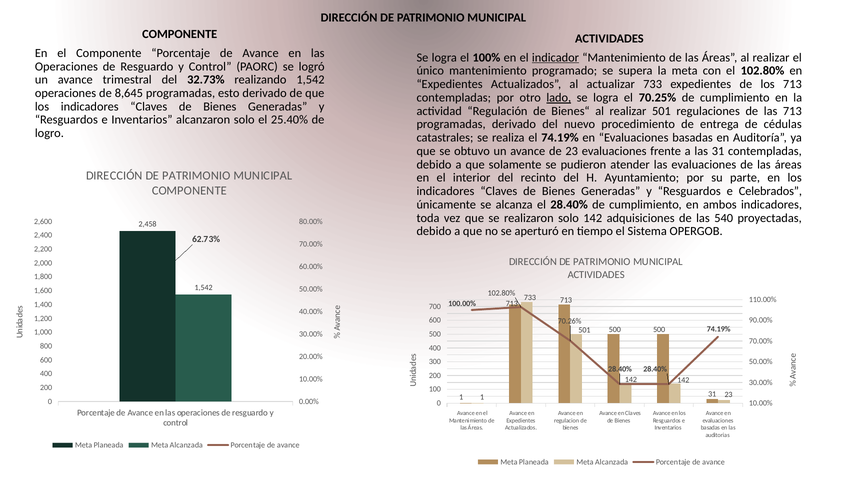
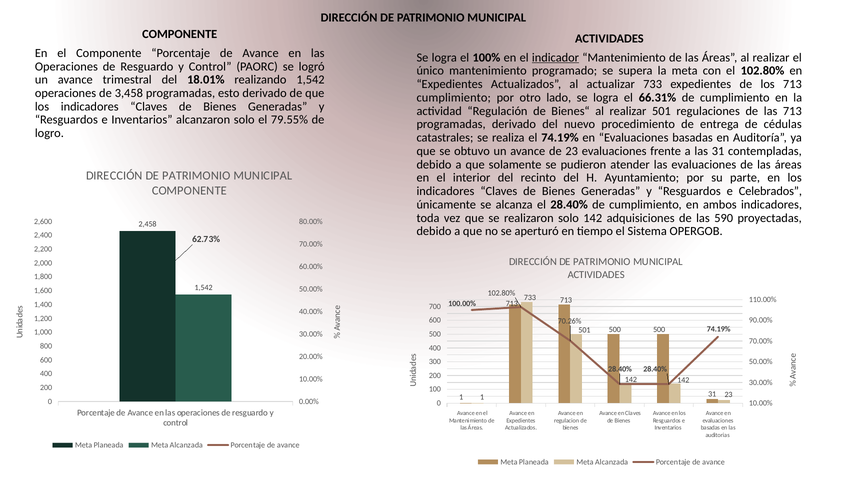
32.73%: 32.73% -> 18.01%
8,645: 8,645 -> 3,458
contempladas at (454, 98): contempladas -> cumplimiento
lado underline: present -> none
70.25%: 70.25% -> 66.31%
25.40%: 25.40% -> 79.55%
540: 540 -> 590
